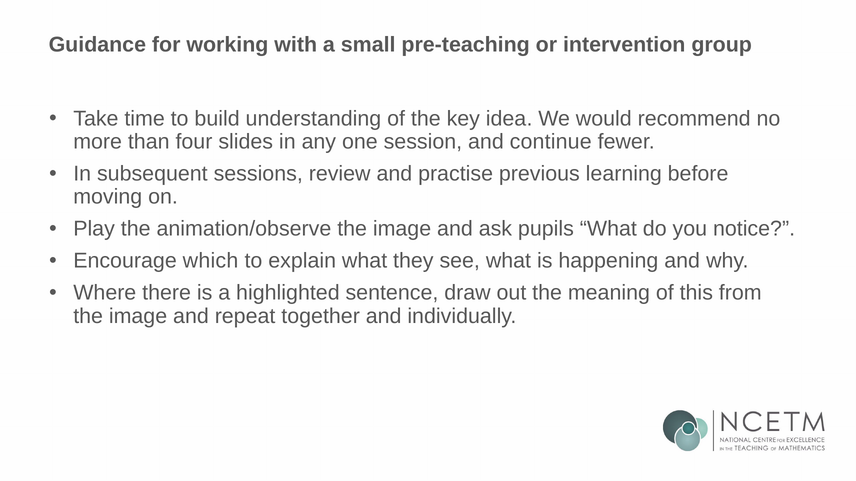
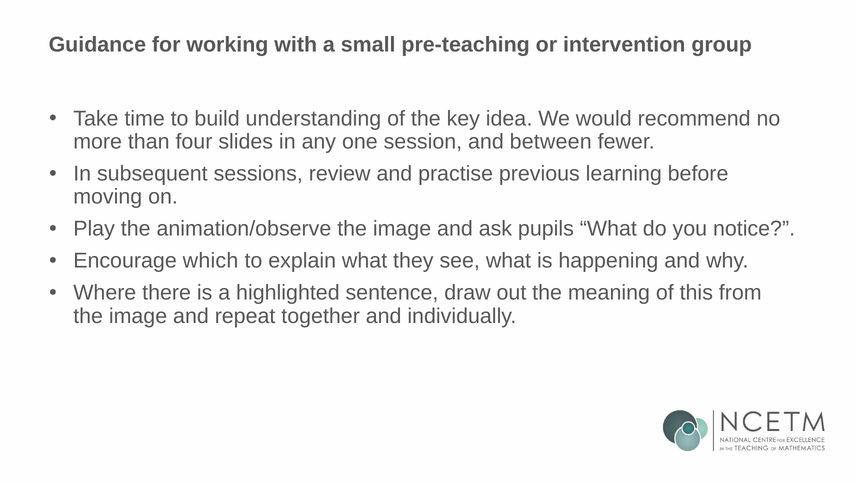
continue: continue -> between
